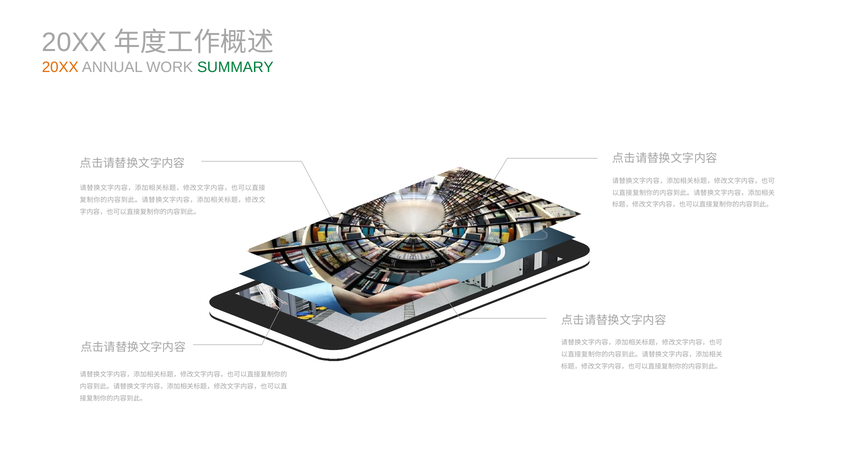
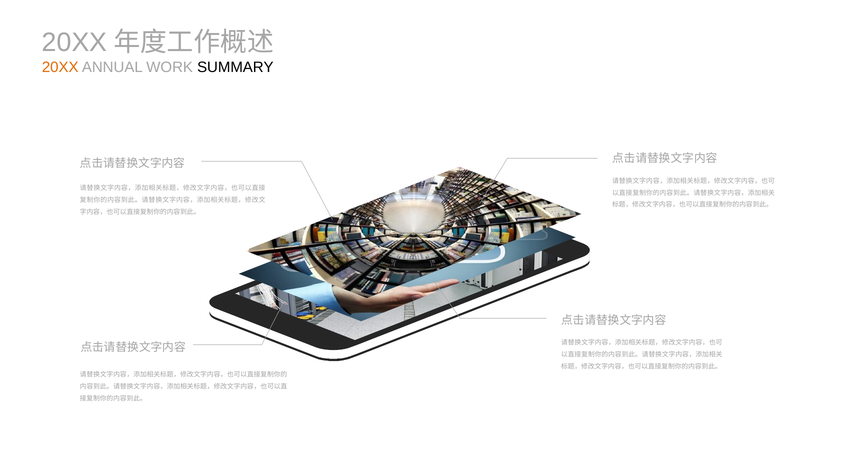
SUMMARY colour: green -> black
